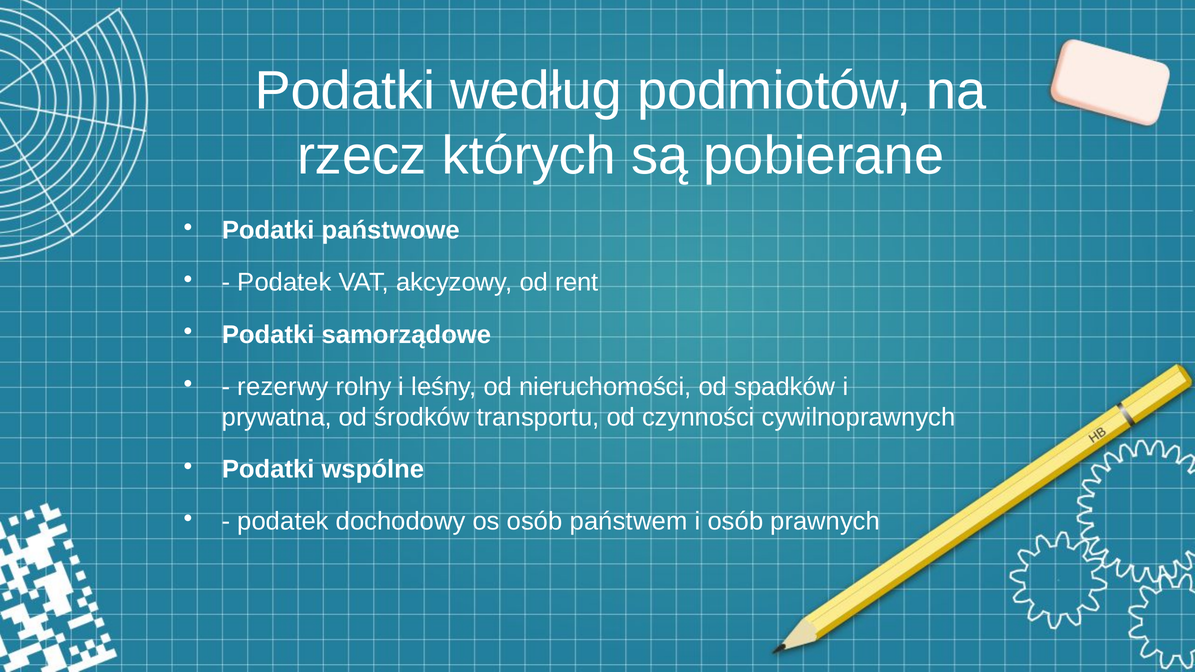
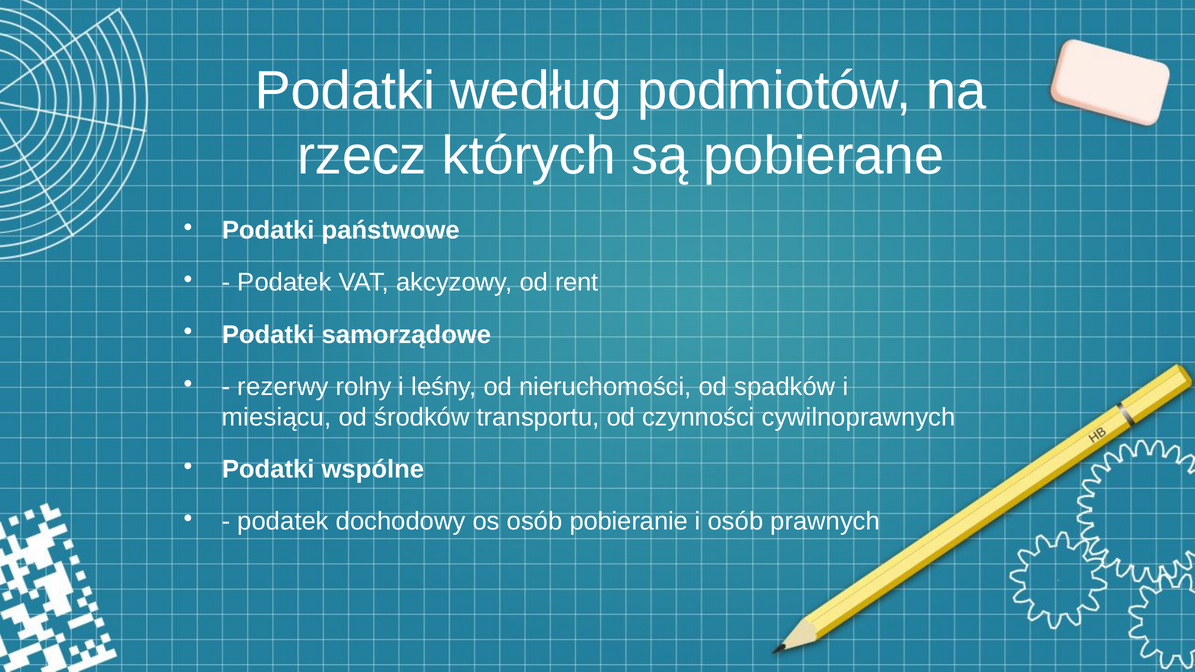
prywatna: prywatna -> miesiącu
państwem: państwem -> pobieranie
